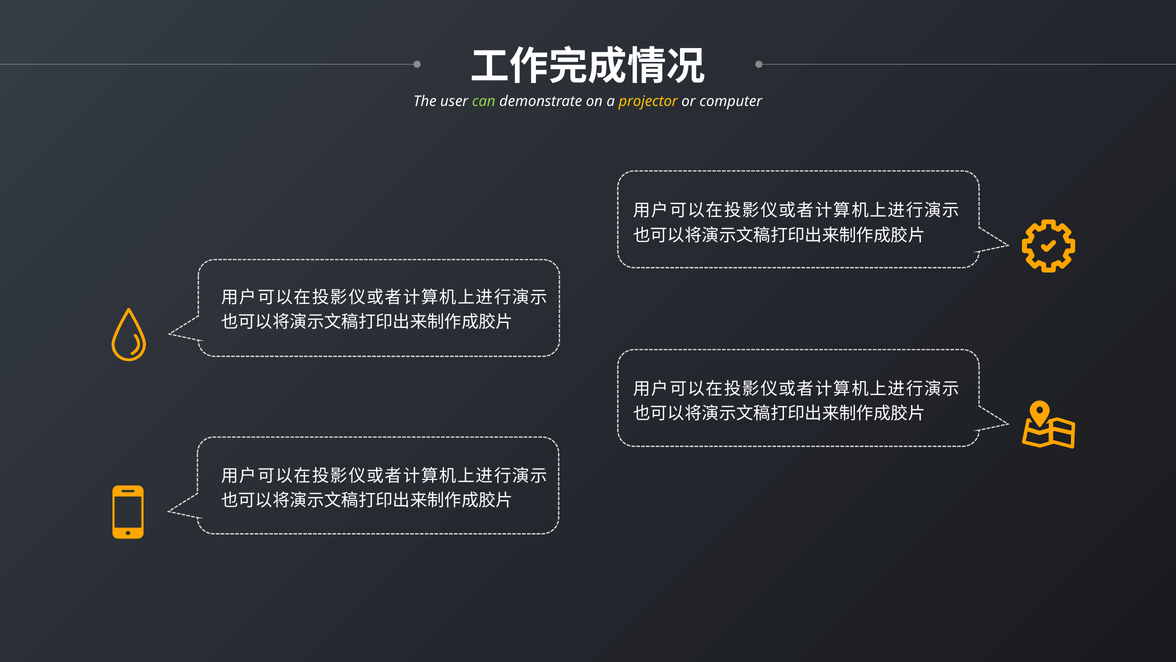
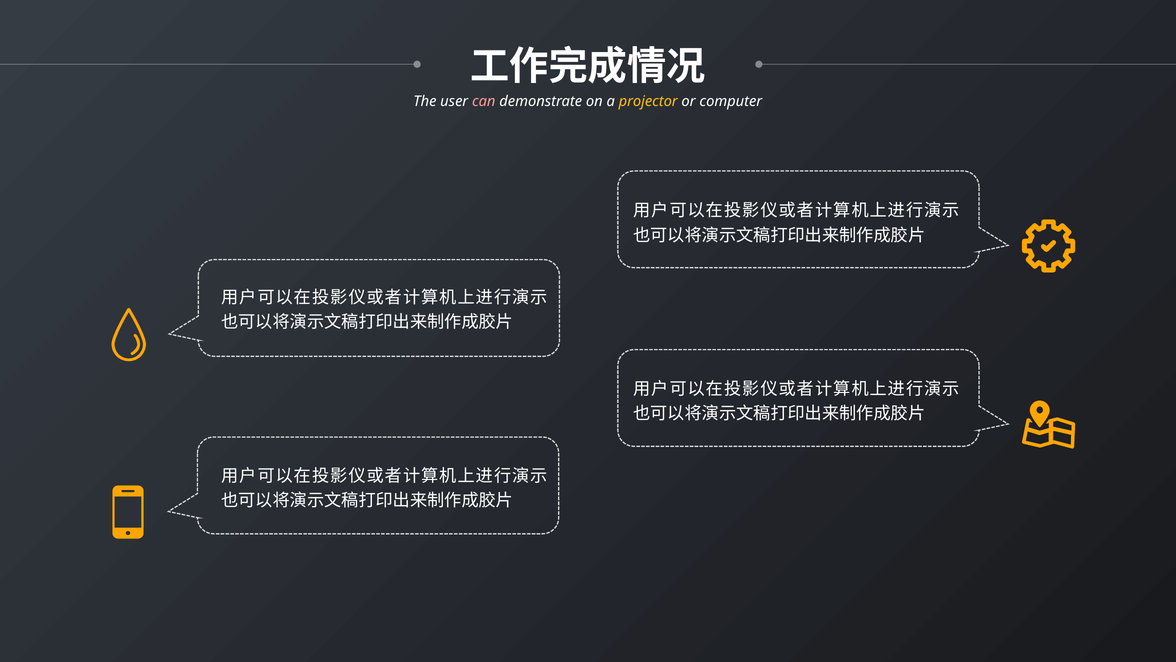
can colour: light green -> pink
